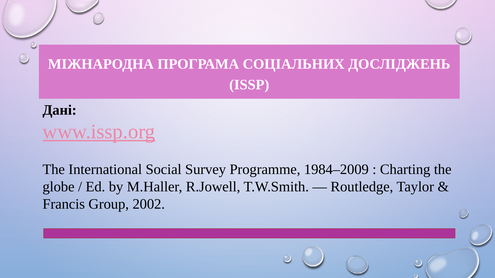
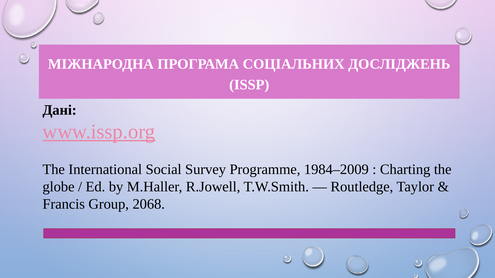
2002: 2002 -> 2068
